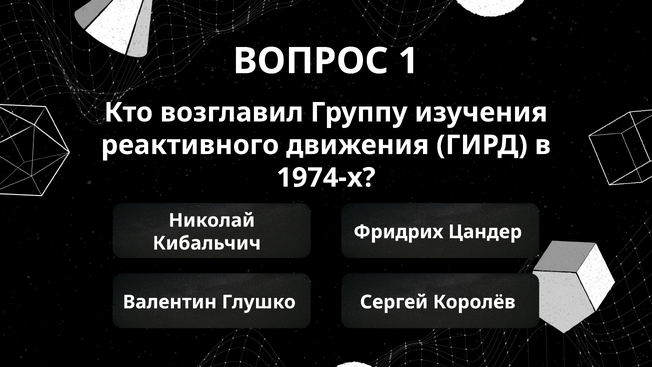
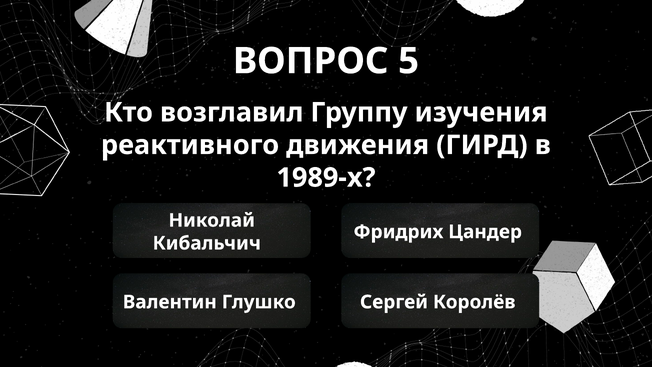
1: 1 -> 5
1974-х: 1974-х -> 1989-х
